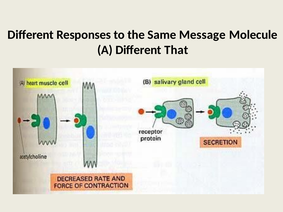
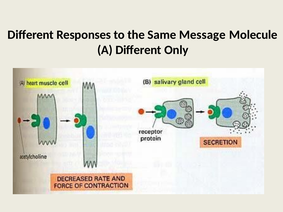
That: That -> Only
